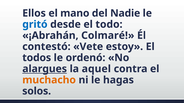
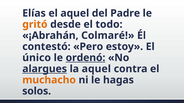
Ellos: Ellos -> Elías
el mano: mano -> aquel
Nadie: Nadie -> Padre
gritó colour: blue -> orange
Vete: Vete -> Pero
todos: todos -> único
ordenó underline: none -> present
